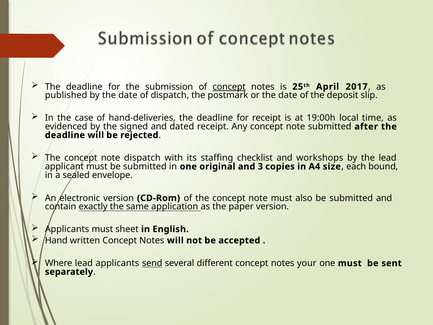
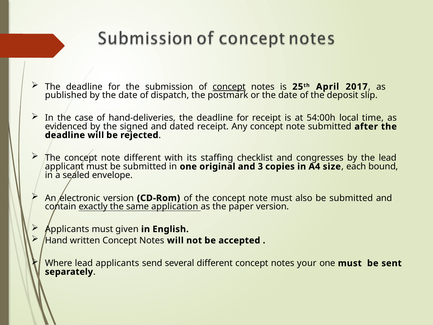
19:00h: 19:00h -> 54:00h
note dispatch: dispatch -> different
workshops: workshops -> congresses
sheet: sheet -> given
send underline: present -> none
